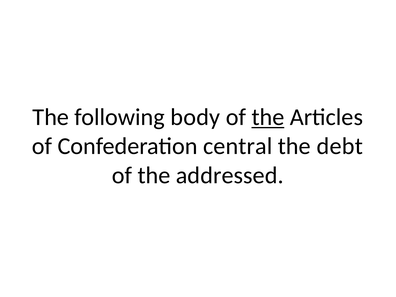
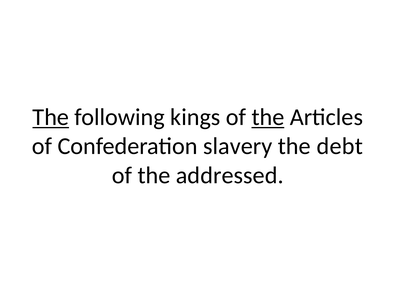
The at (51, 117) underline: none -> present
body: body -> kings
central: central -> slavery
